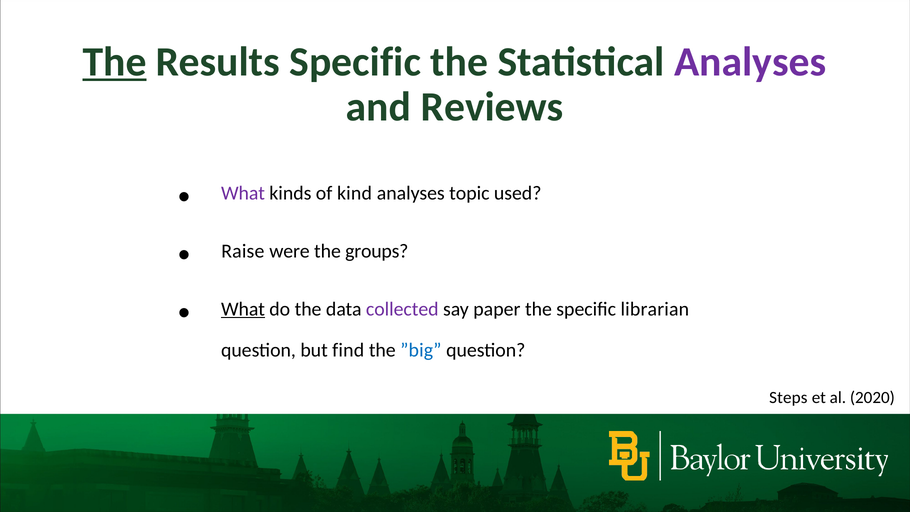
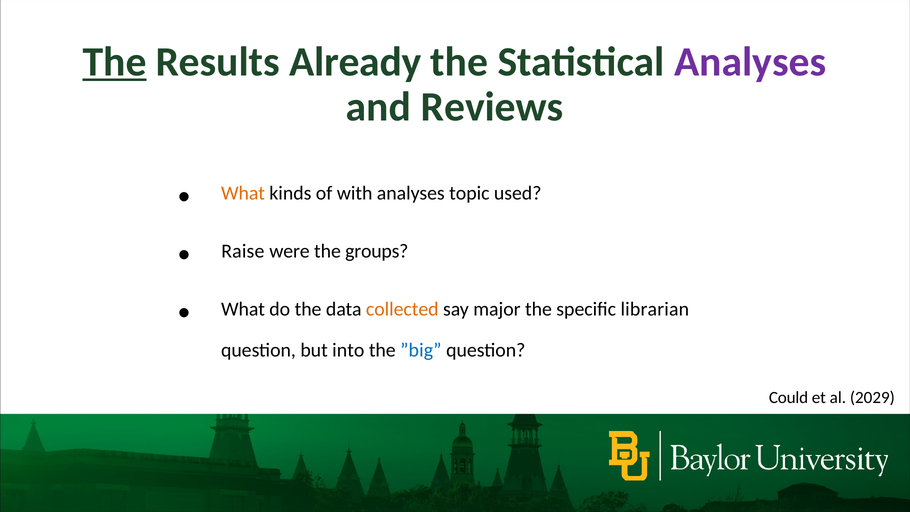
Results Specific: Specific -> Already
What at (243, 193) colour: purple -> orange
kind: kind -> with
What at (243, 309) underline: present -> none
collected colour: purple -> orange
paper: paper -> major
find: find -> into
Steps: Steps -> Could
2020: 2020 -> 2029
